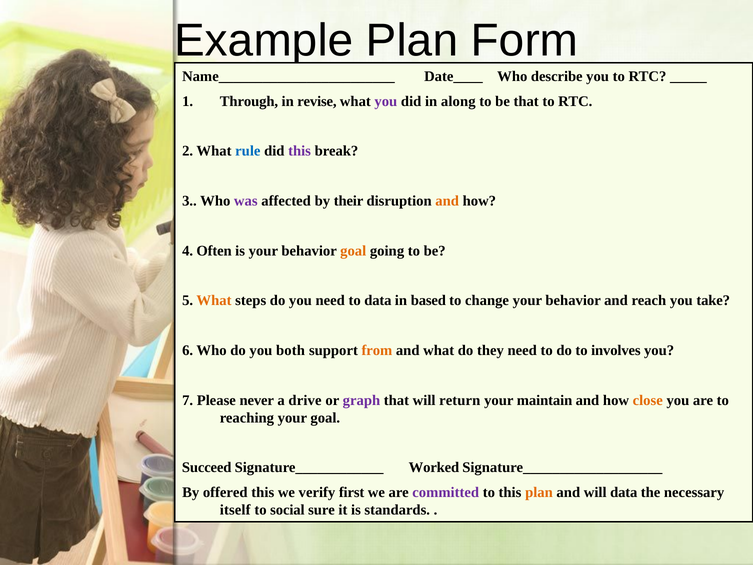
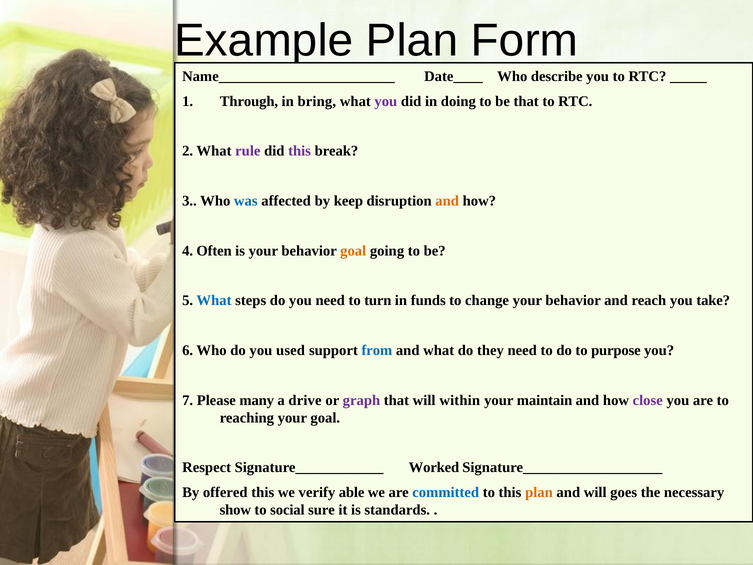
revise: revise -> bring
along: along -> doing
rule colour: blue -> purple
was colour: purple -> blue
their: their -> keep
What at (214, 300) colour: orange -> blue
to data: data -> turn
based: based -> funds
both: both -> used
from colour: orange -> blue
involves: involves -> purpose
never: never -> many
return: return -> within
close colour: orange -> purple
Succeed: Succeed -> Respect
first: first -> able
committed colour: purple -> blue
will data: data -> goes
itself: itself -> show
